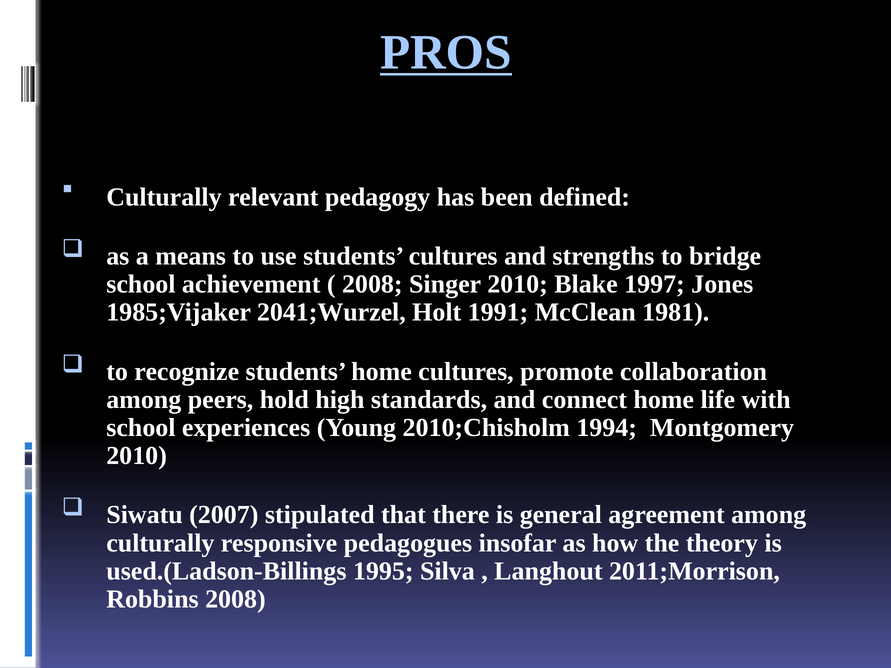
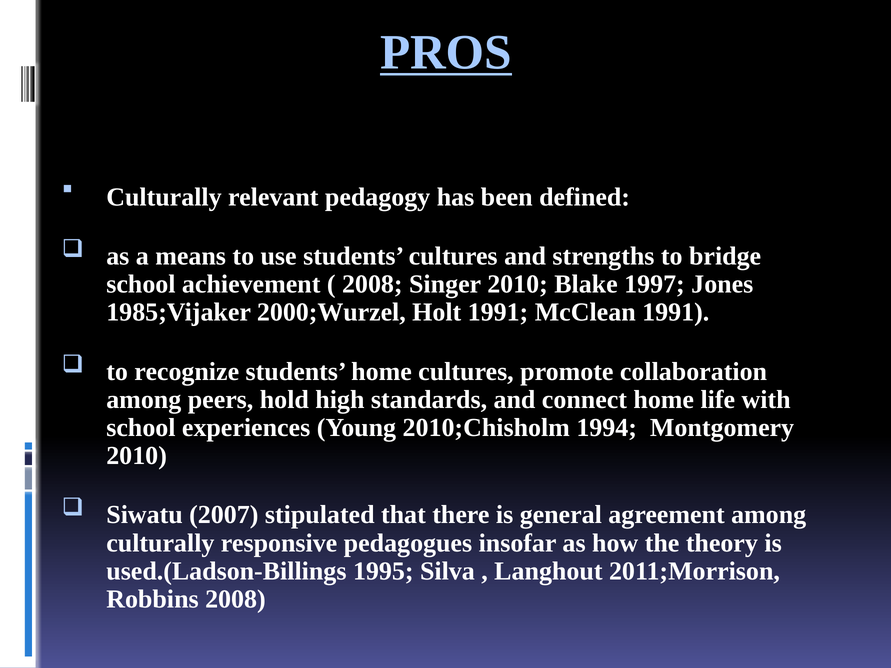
2041;Wurzel: 2041;Wurzel -> 2000;Wurzel
McClean 1981: 1981 -> 1991
